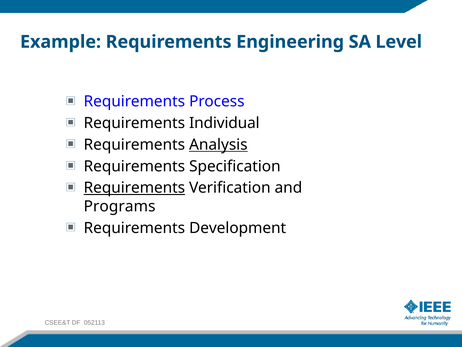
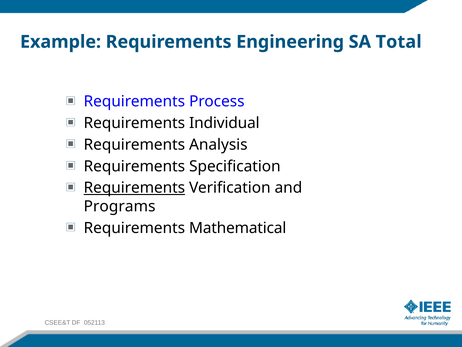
Level: Level -> Total
Analysis underline: present -> none
Development: Development -> Mathematical
